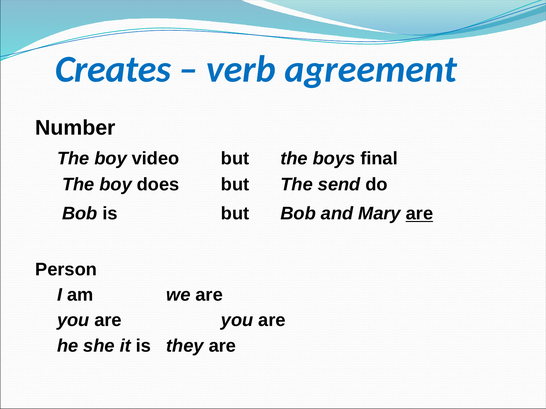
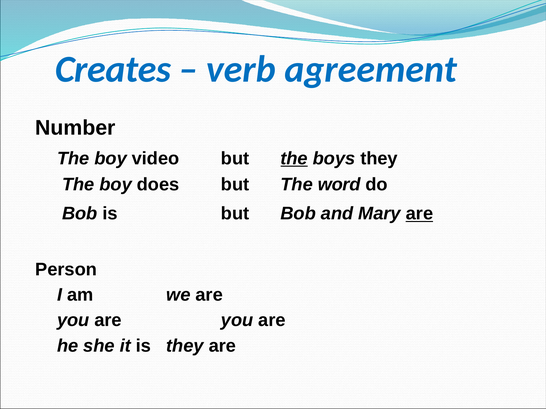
the at (294, 159) underline: none -> present
boys final: final -> they
send: send -> word
